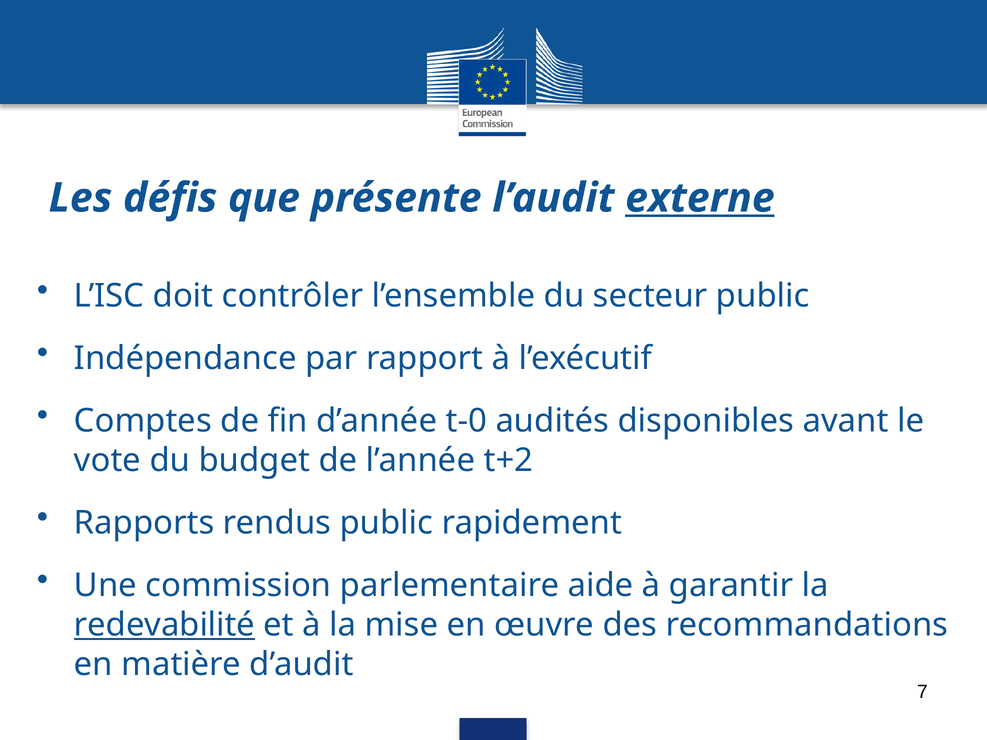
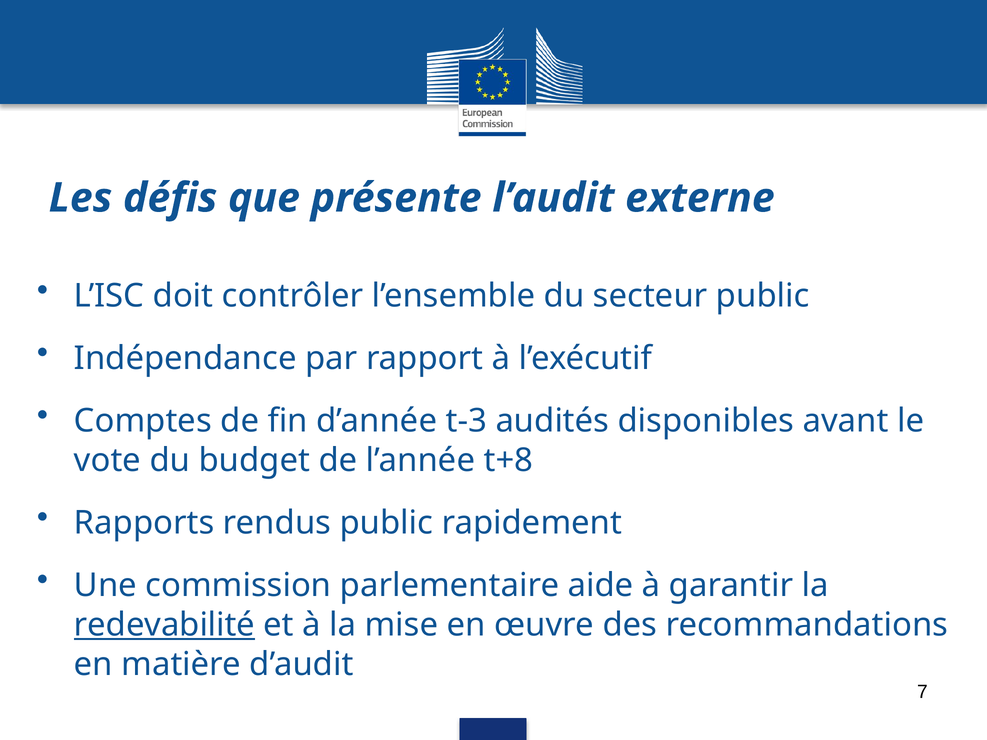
externe underline: present -> none
t-0: t-0 -> t-3
t+2: t+2 -> t+8
